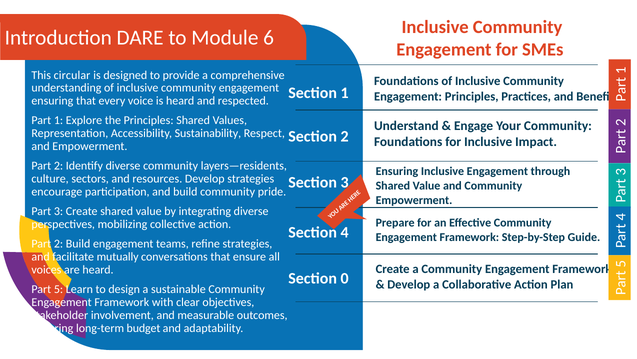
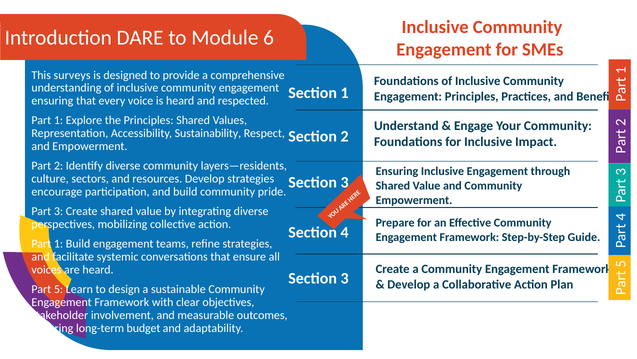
circular: circular -> surveys
2 at (59, 243): 2 -> 1
mutually: mutually -> systemic
0 at (345, 278): 0 -> 3
